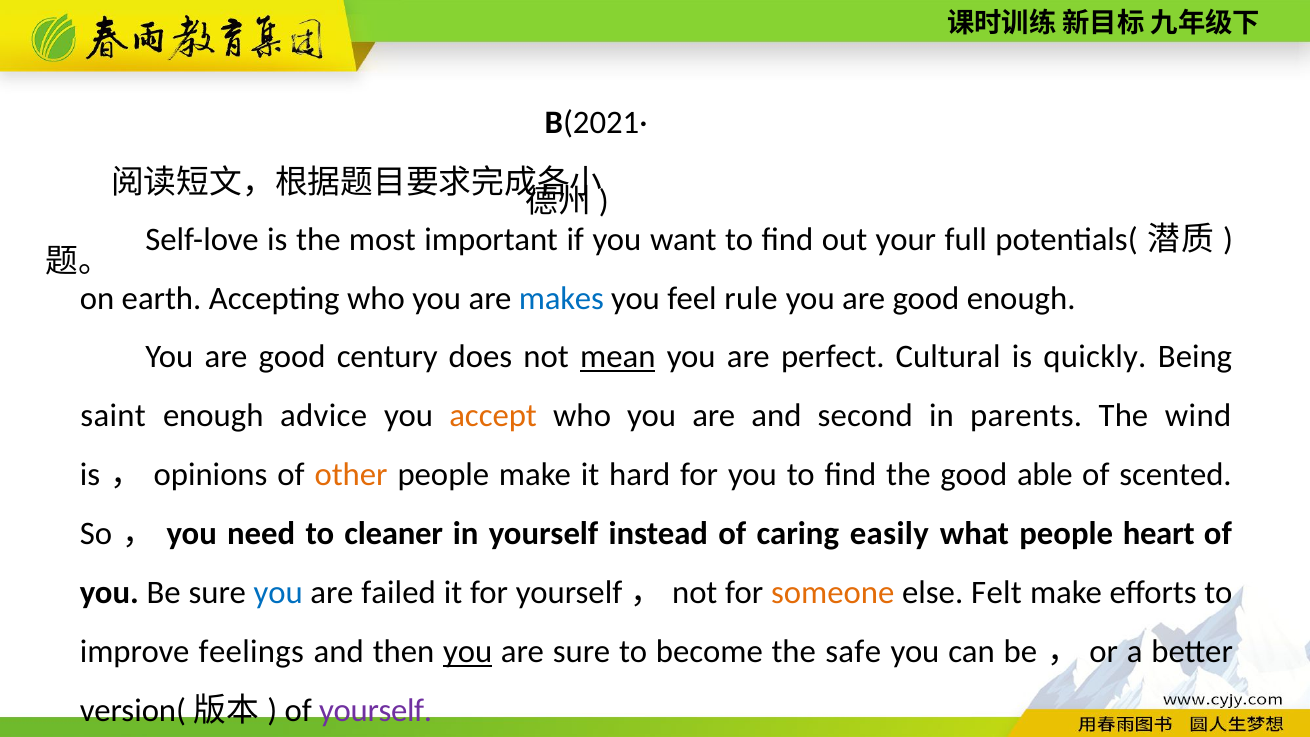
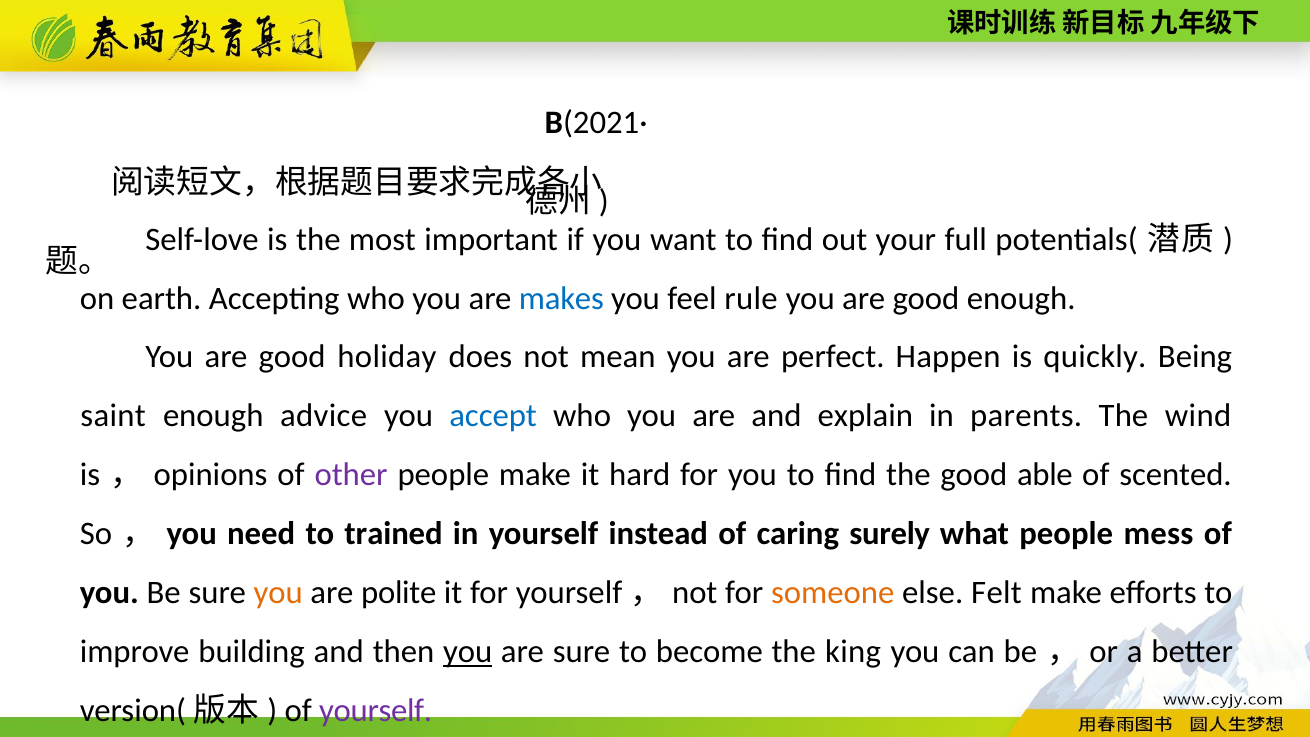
century: century -> holiday
mean underline: present -> none
Cultural: Cultural -> Happen
accept colour: orange -> blue
second: second -> explain
other colour: orange -> purple
cleaner: cleaner -> trained
easily: easily -> surely
heart: heart -> mess
you at (278, 593) colour: blue -> orange
failed: failed -> polite
feelings: feelings -> building
safe: safe -> king
